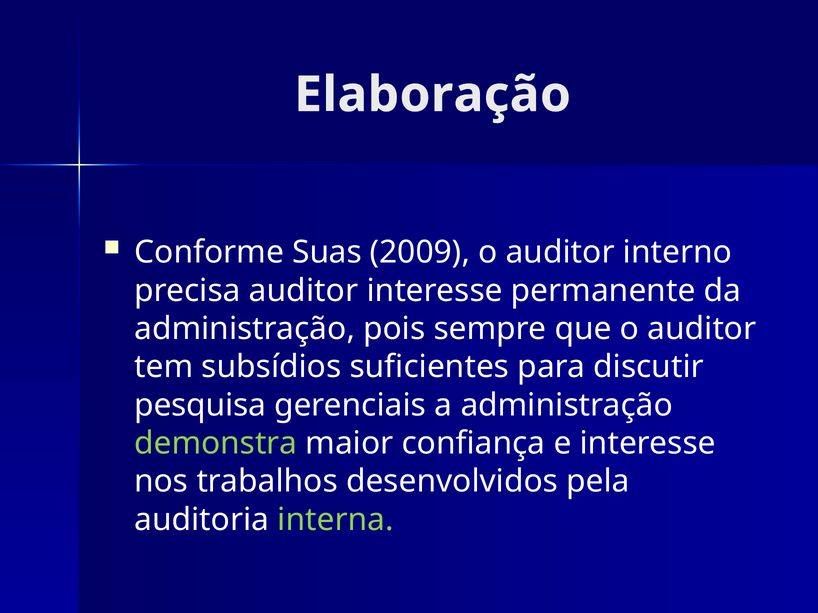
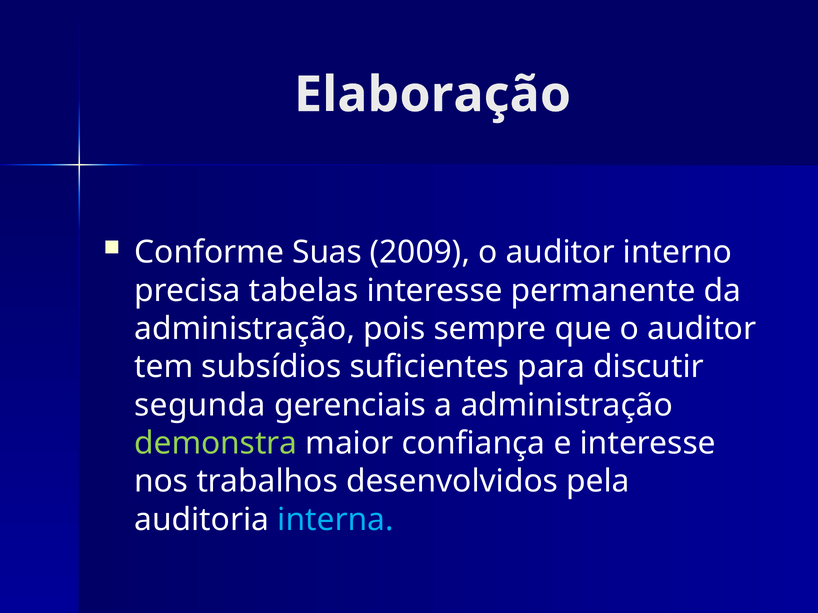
precisa auditor: auditor -> tabelas
pesquisa: pesquisa -> segunda
interna colour: light green -> light blue
